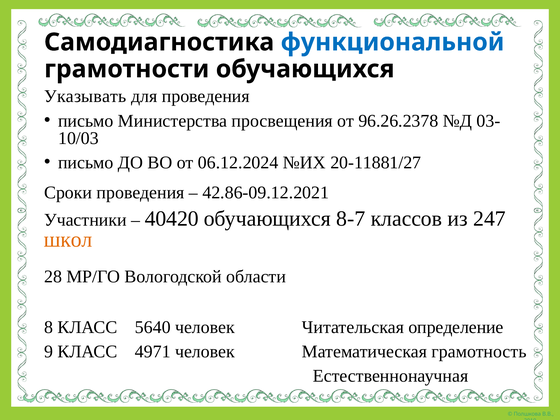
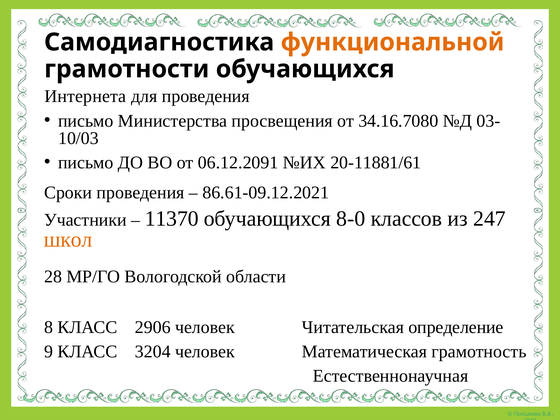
функциональной colour: blue -> orange
Указывать: Указывать -> Интернета
96.26.2378: 96.26.2378 -> 34.16.7080
06.12.2024: 06.12.2024 -> 06.12.2091
20-11881/27: 20-11881/27 -> 20-11881/61
42.86-09.12.2021: 42.86-09.12.2021 -> 86.61-09.12.2021
40420: 40420 -> 11370
8-7: 8-7 -> 8-0
5640: 5640 -> 2906
4971: 4971 -> 3204
